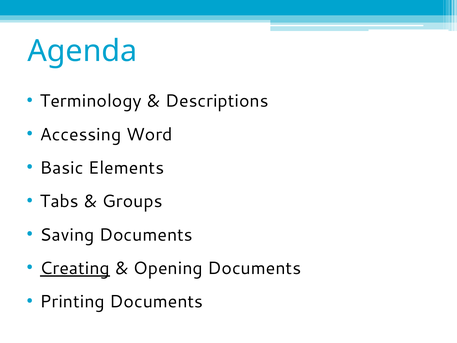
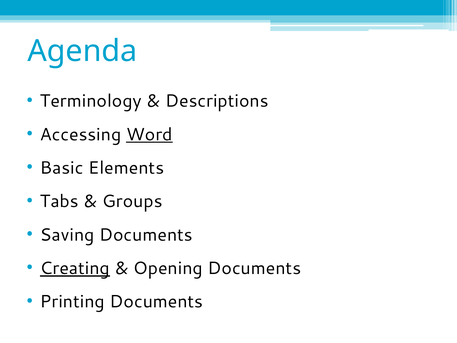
Word underline: none -> present
